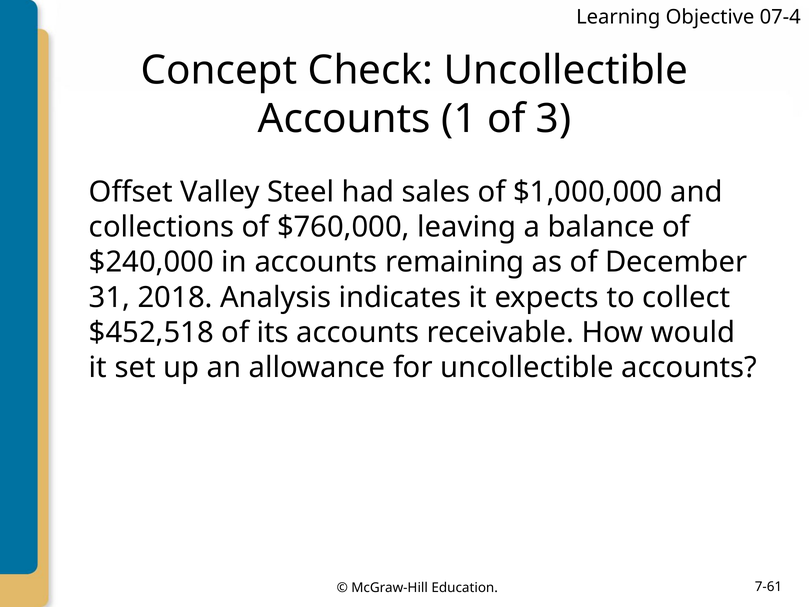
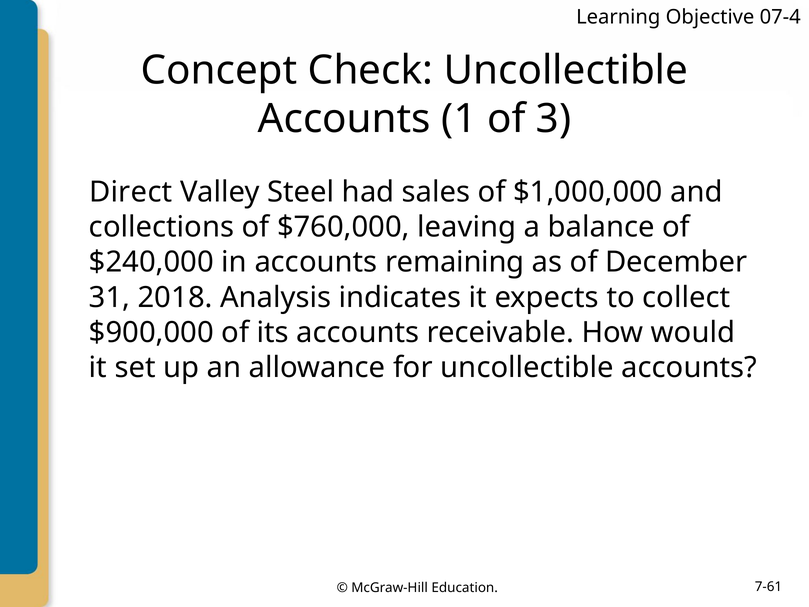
Offset: Offset -> Direct
$452,518: $452,518 -> $900,000
